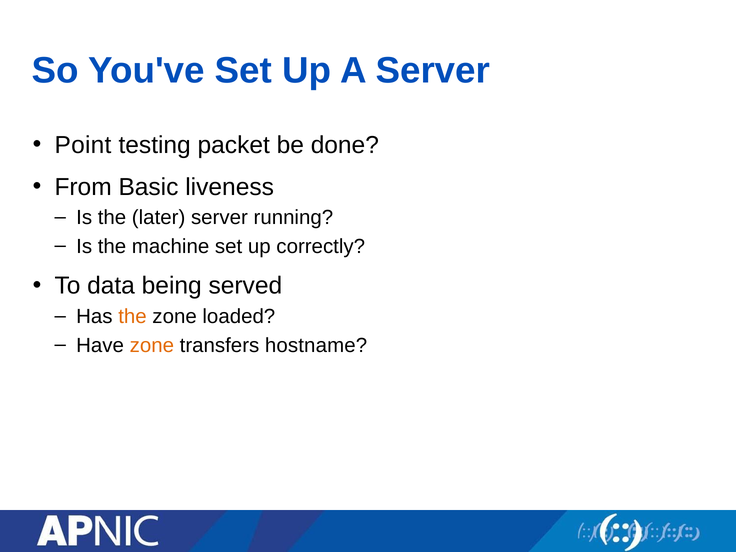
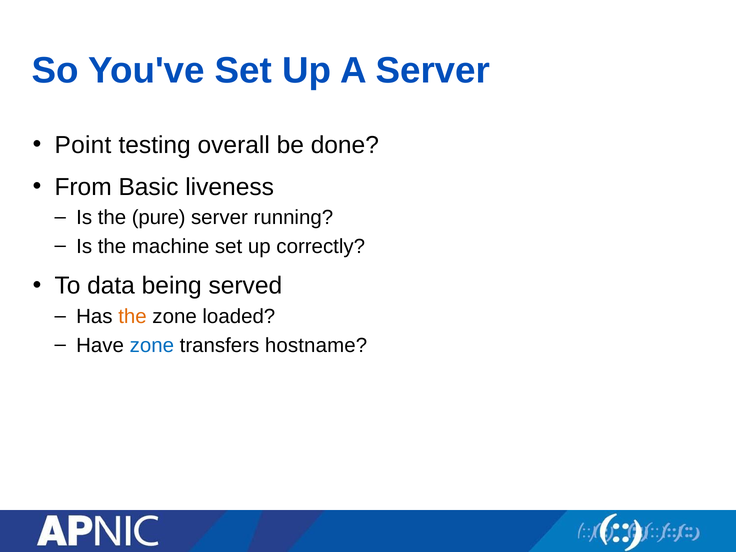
packet: packet -> overall
later: later -> pure
zone at (152, 345) colour: orange -> blue
